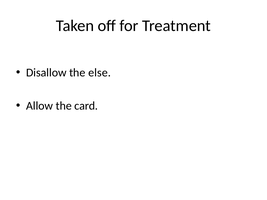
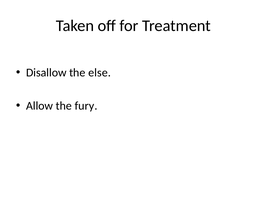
card: card -> fury
